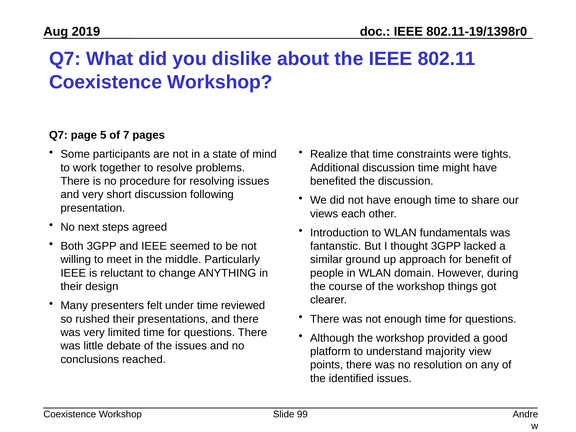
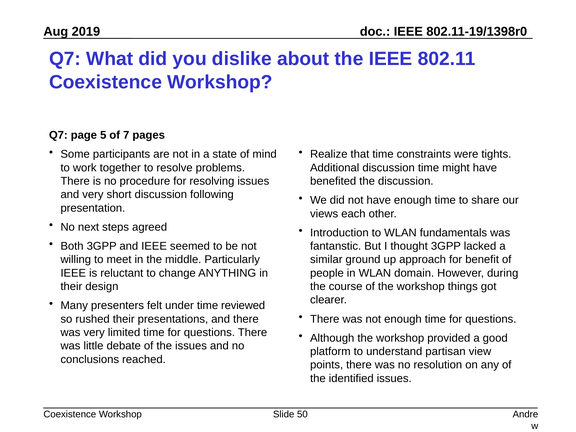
majority: majority -> partisan
99: 99 -> 50
